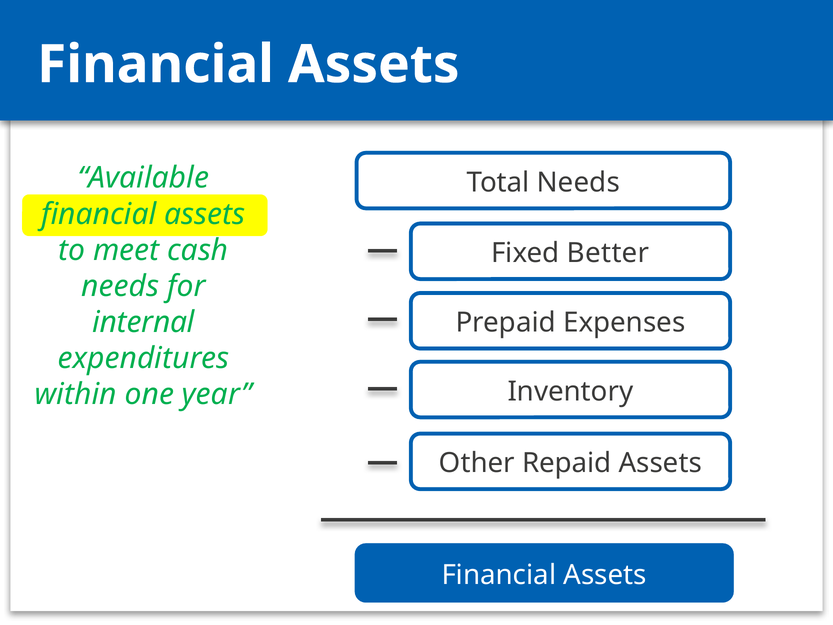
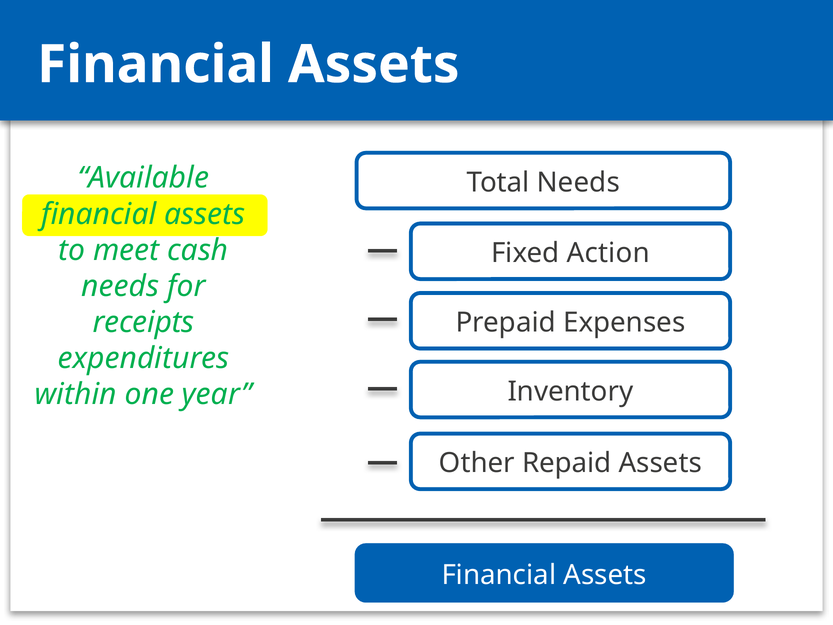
Better: Better -> Action
internal: internal -> receipts
